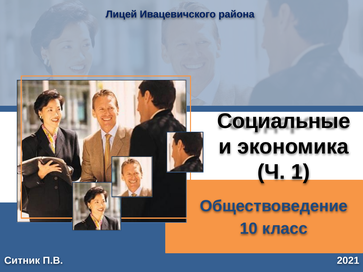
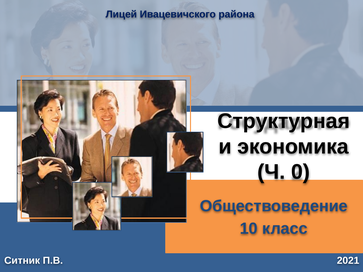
Социальные: Социальные -> Структурная
1: 1 -> 0
